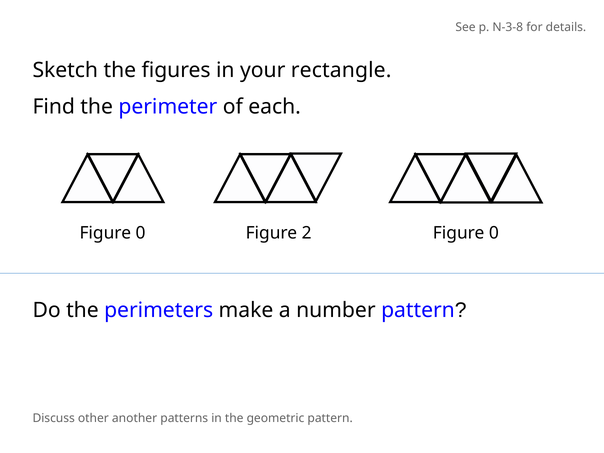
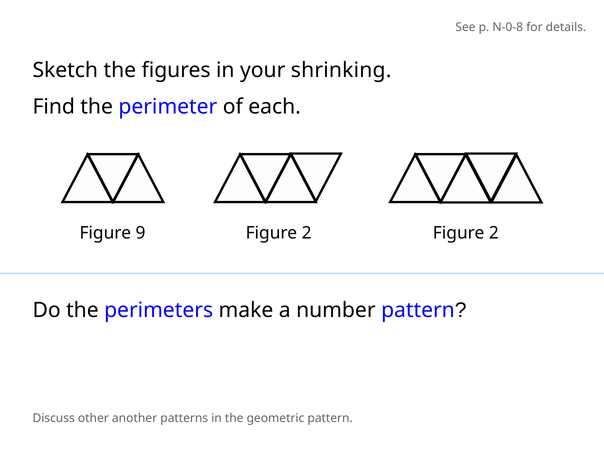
N-3-8: N-3-8 -> N-0-8
rectangle: rectangle -> shrinking
0 at (141, 233): 0 -> 9
2 Figure 0: 0 -> 2
